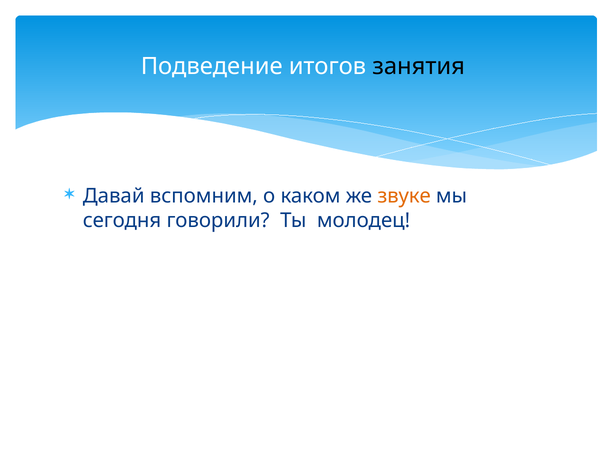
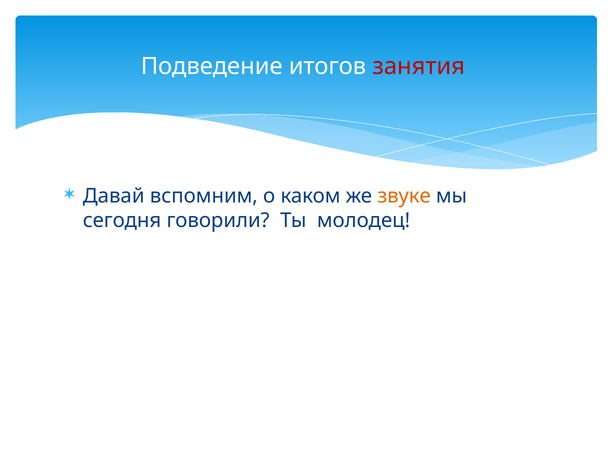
занятия colour: black -> red
